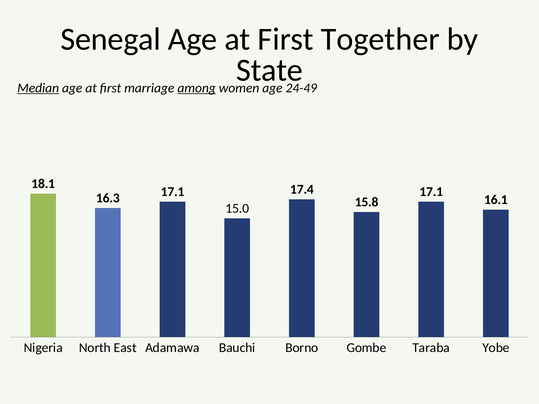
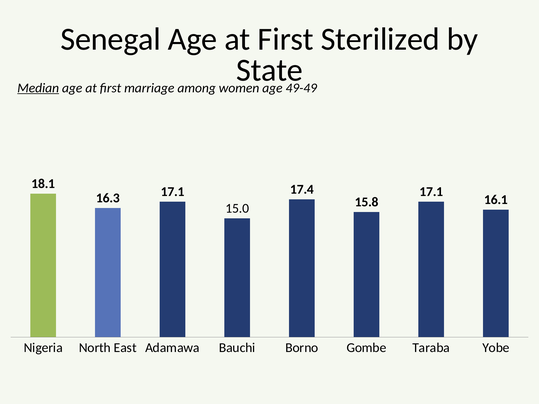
Together: Together -> Sterilized
among underline: present -> none
24-49: 24-49 -> 49-49
